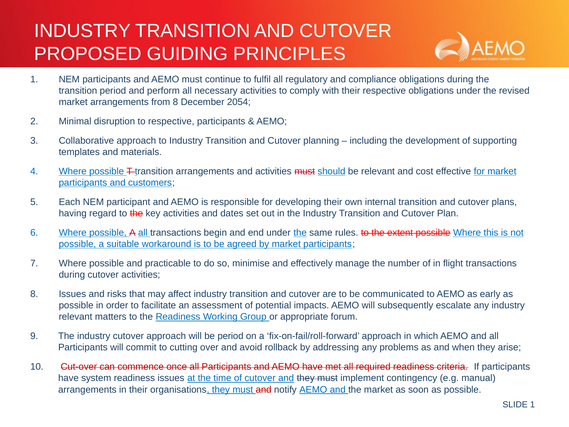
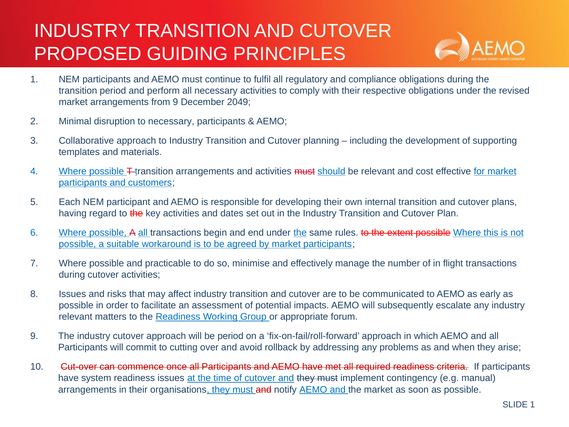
from 8: 8 -> 9
2054: 2054 -> 2049
to respective: respective -> necessary
